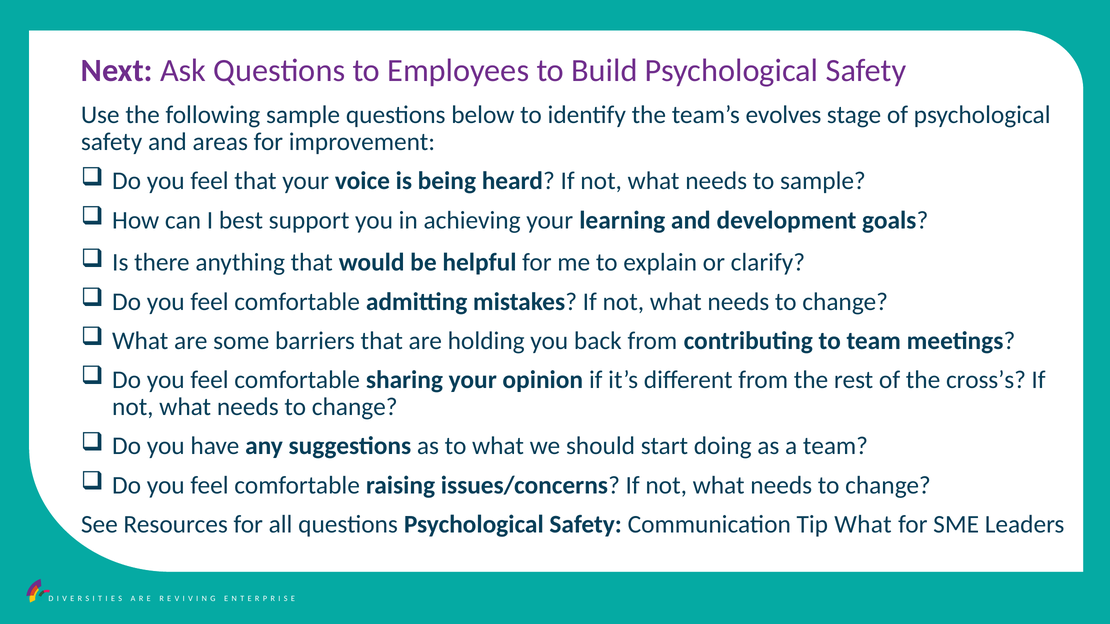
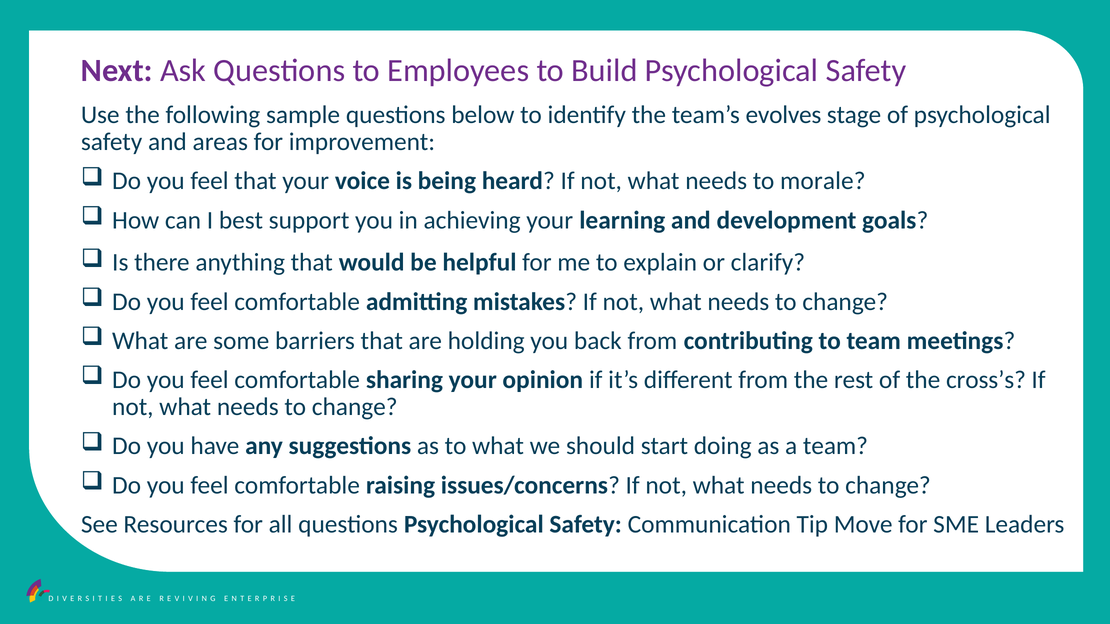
to sample: sample -> morale
Tip What: What -> Move
